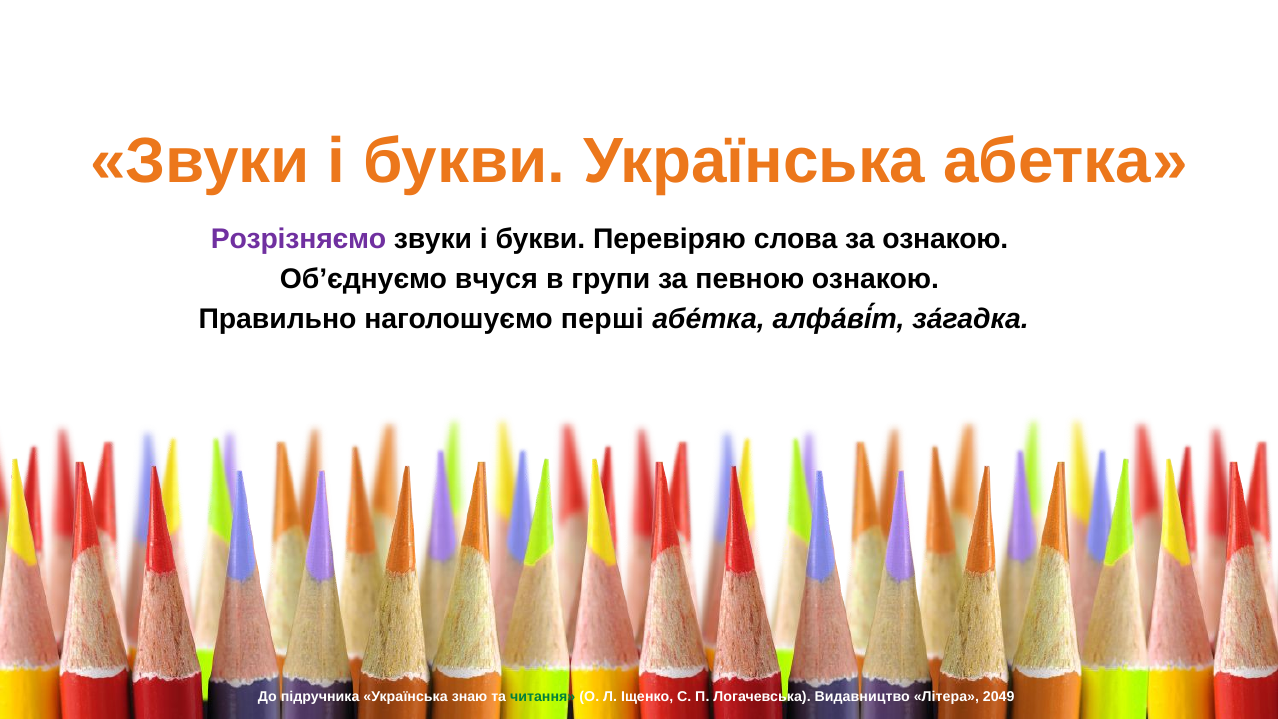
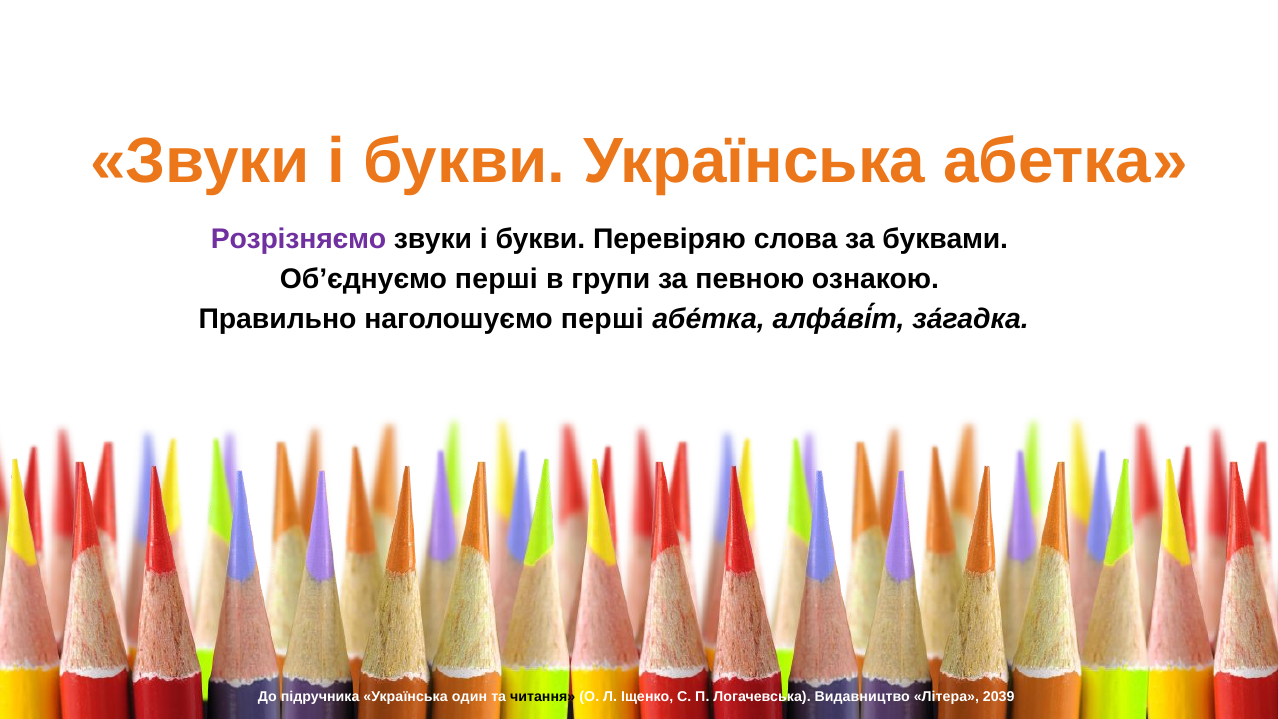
за ознакою: ознакою -> буквами
Об’єднуємо вчуся: вчуся -> перші
знаю: знаю -> один
читання colour: green -> black
2049: 2049 -> 2039
